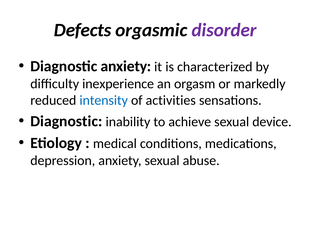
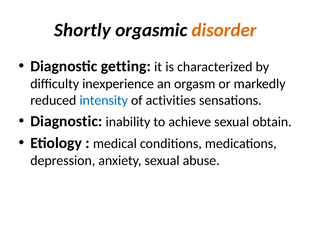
Defects: Defects -> Shortly
disorder colour: purple -> orange
Diagnostic anxiety: anxiety -> getting
device: device -> obtain
